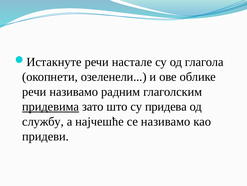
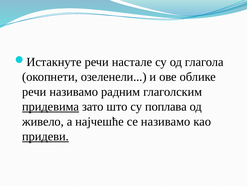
придева: придева -> поплава
службу: службу -> живело
придеви underline: none -> present
